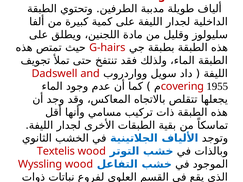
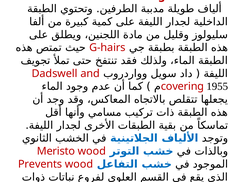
Textelis: Textelis -> Meristo
Wyssling: Wyssling -> Prevents
